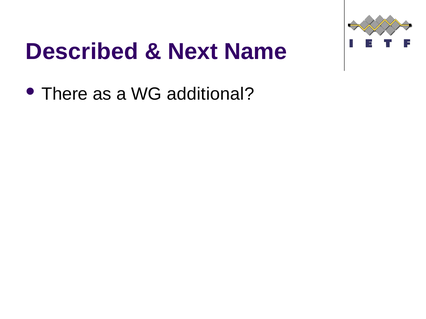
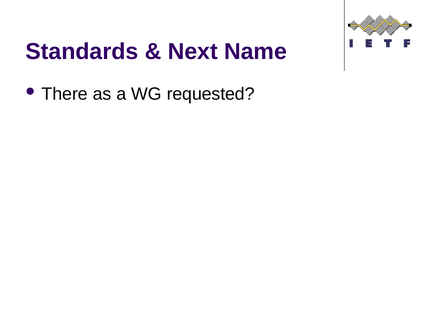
Described: Described -> Standards
additional: additional -> requested
